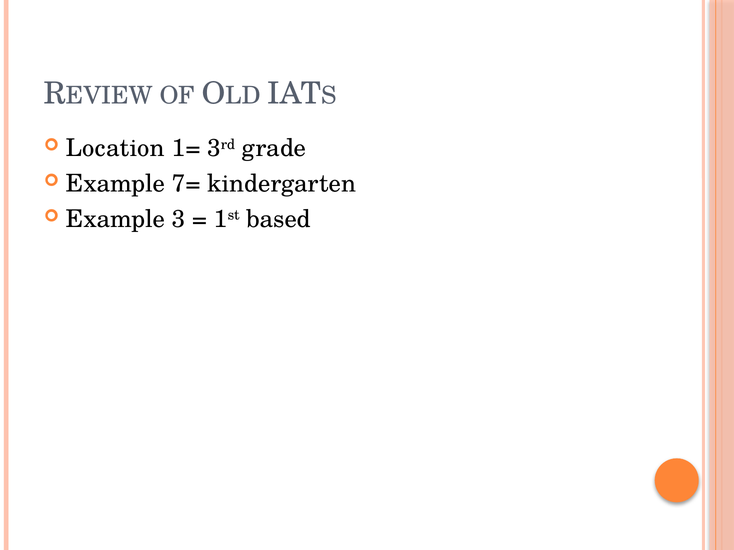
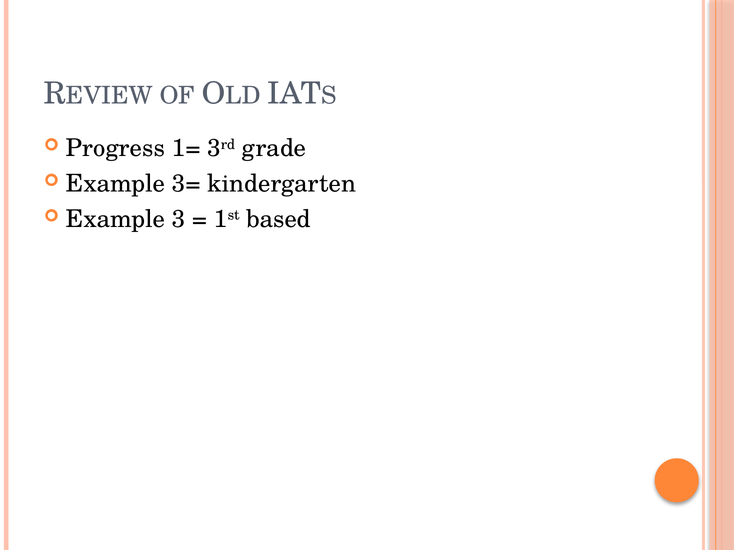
Location: Location -> Progress
7=: 7= -> 3=
